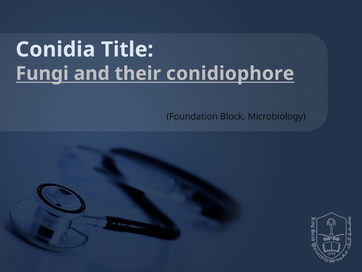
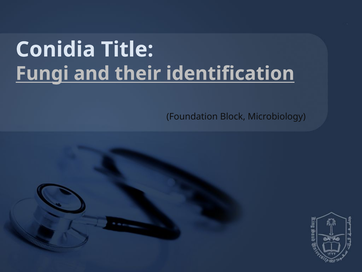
conidiophore: conidiophore -> identification
